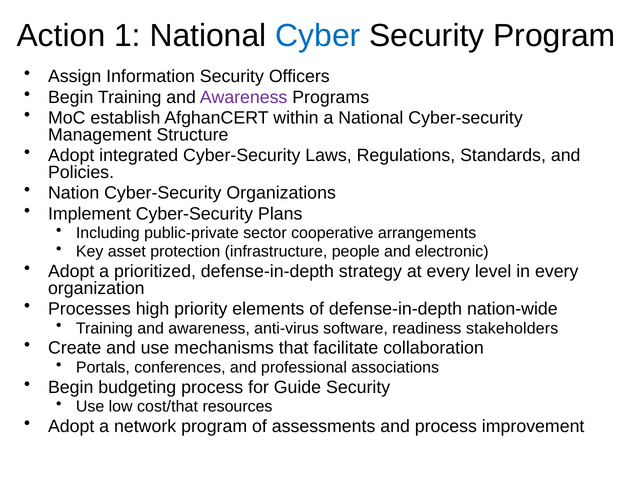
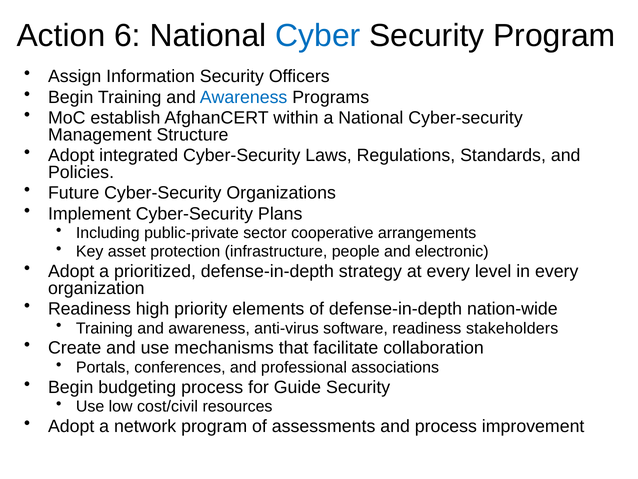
1: 1 -> 6
Awareness at (244, 97) colour: purple -> blue
Nation: Nation -> Future
Processes at (89, 309): Processes -> Readiness
cost/that: cost/that -> cost/civil
